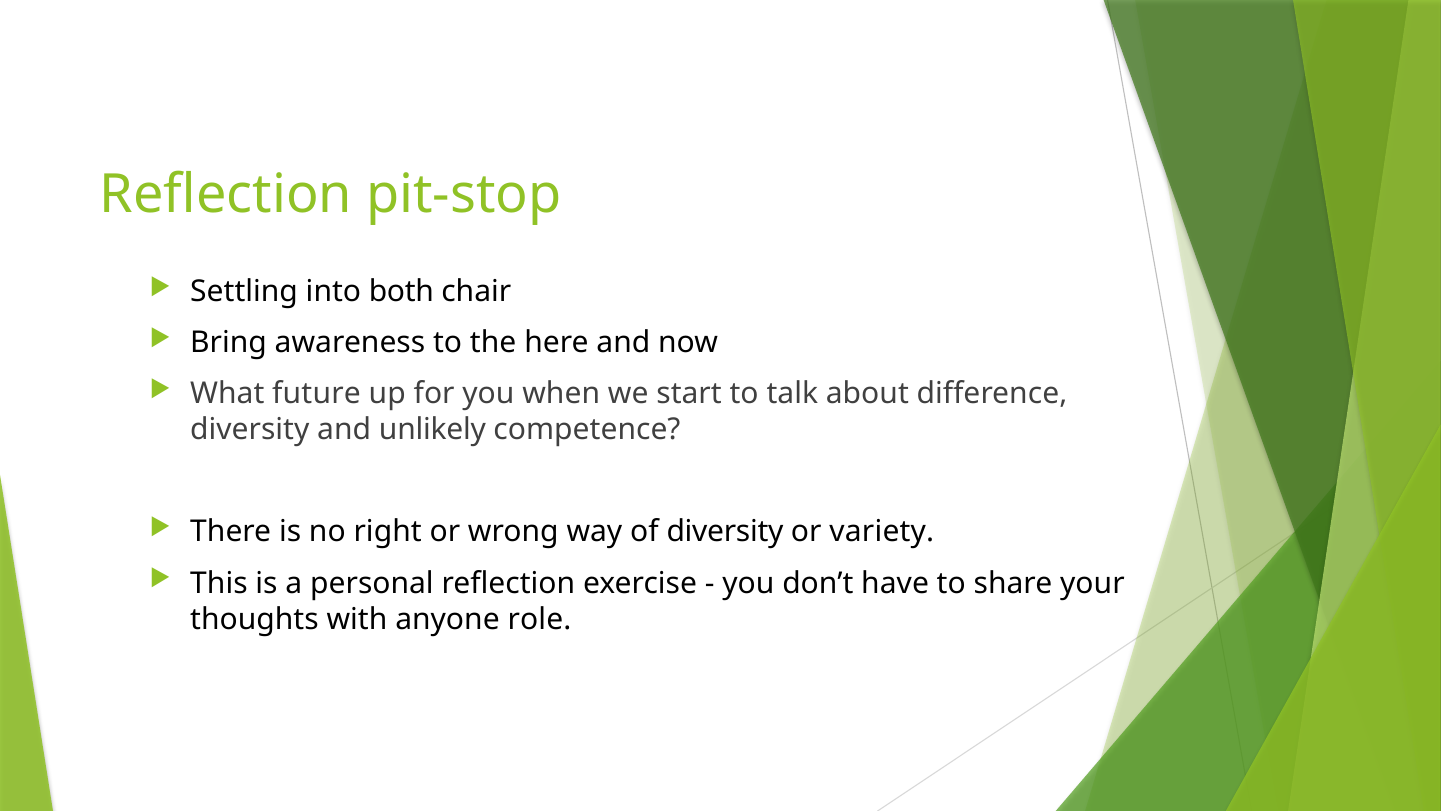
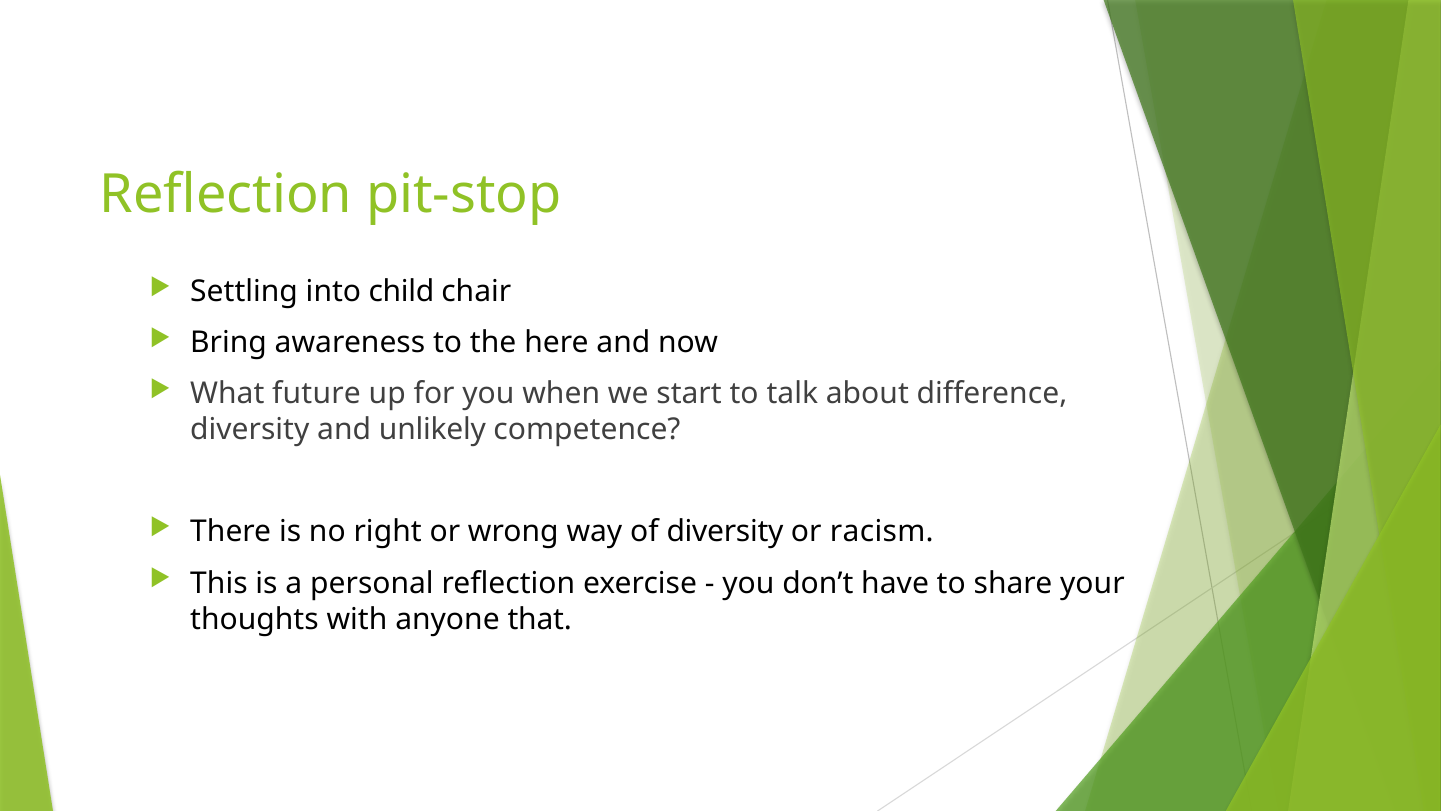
both: both -> child
variety: variety -> racism
role: role -> that
